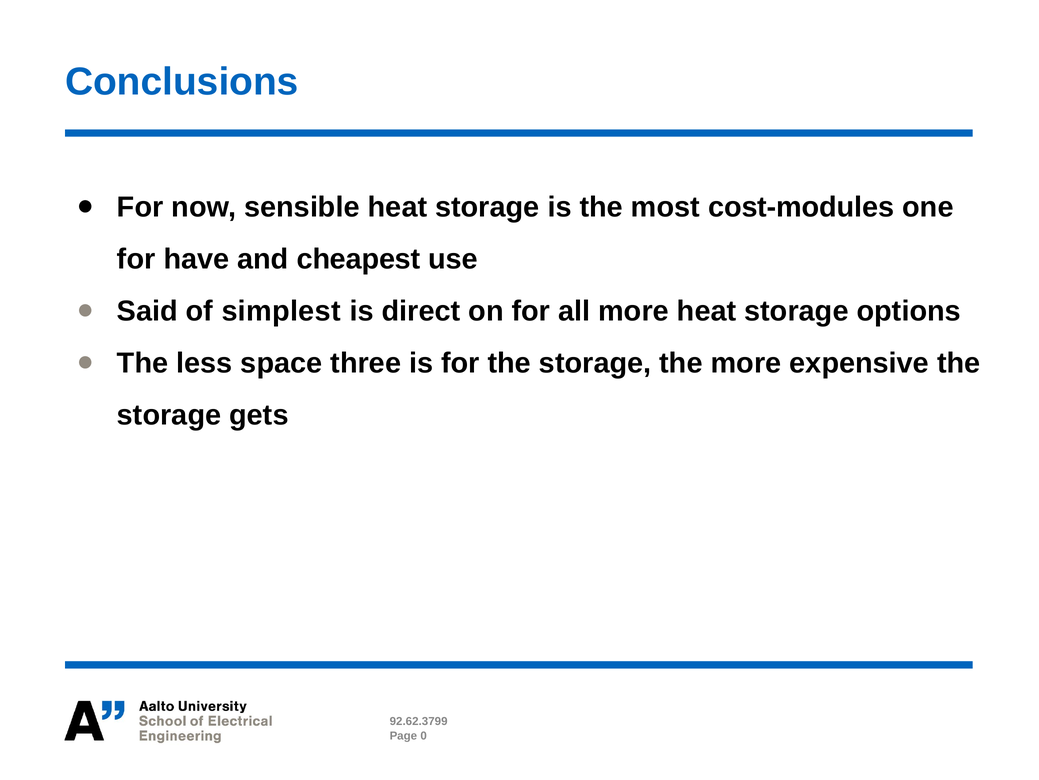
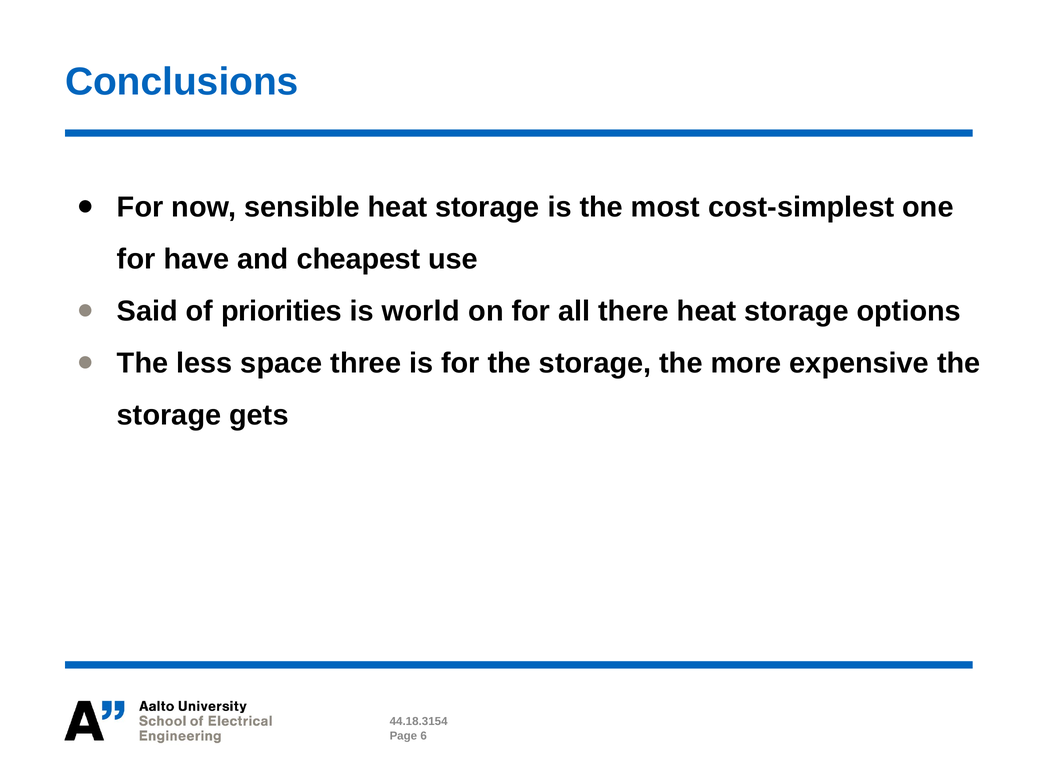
cost-modules: cost-modules -> cost-simplest
simplest: simplest -> priorities
direct: direct -> world
all more: more -> there
92.62.3799: 92.62.3799 -> 44.18.3154
0: 0 -> 6
